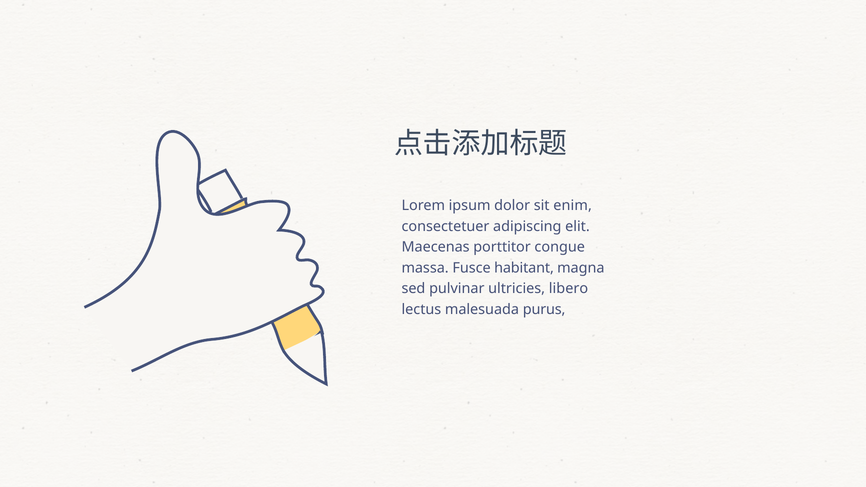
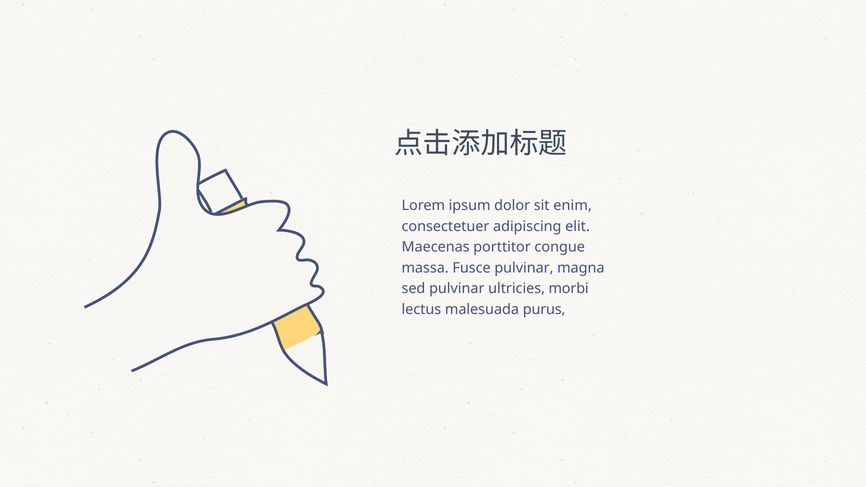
Fusce habitant: habitant -> pulvinar
libero: libero -> morbi
